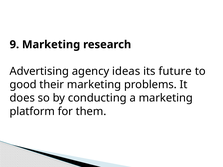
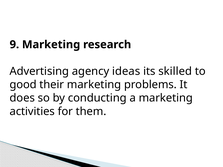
future: future -> skilled
platform: platform -> activities
